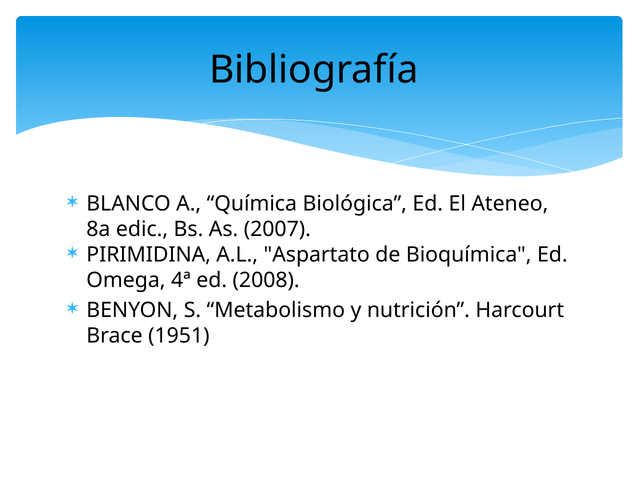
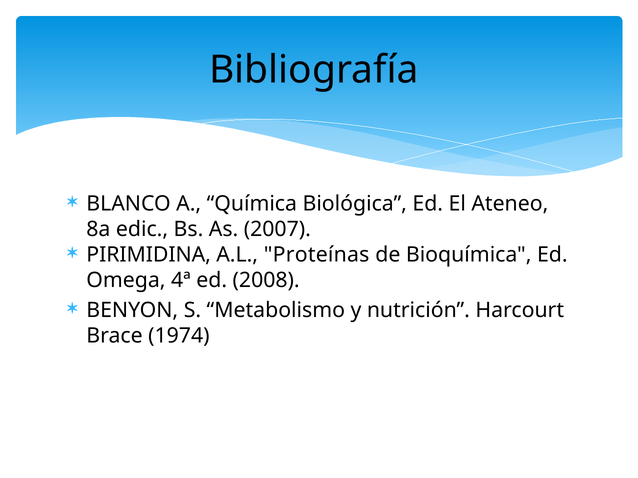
Aspartato: Aspartato -> Proteínas
1951: 1951 -> 1974
